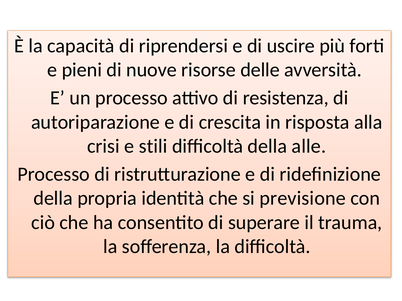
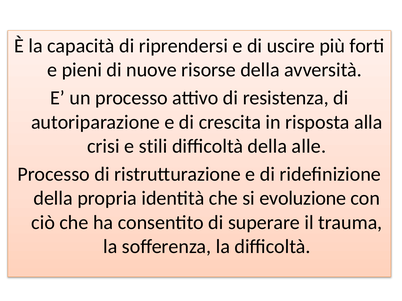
risorse delle: delle -> della
previsione: previsione -> evoluzione
